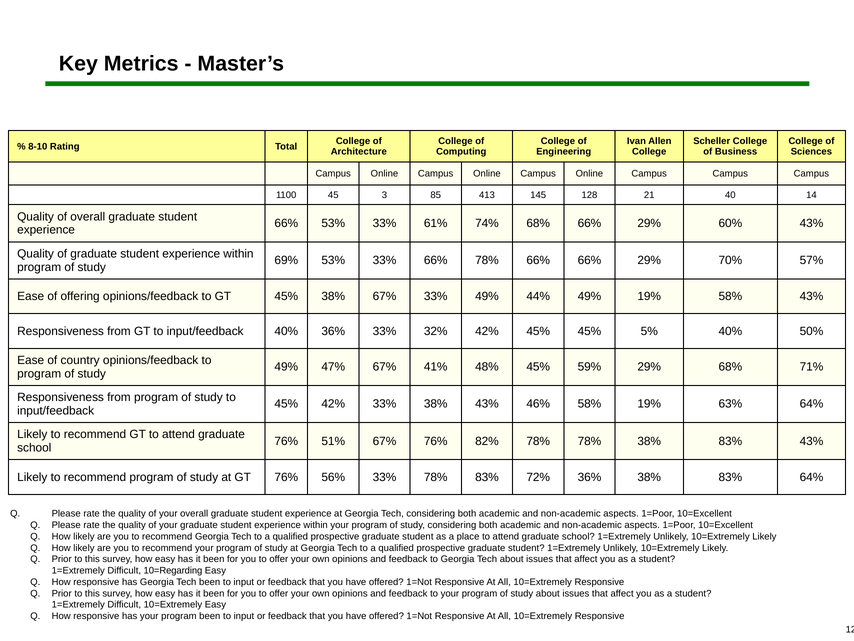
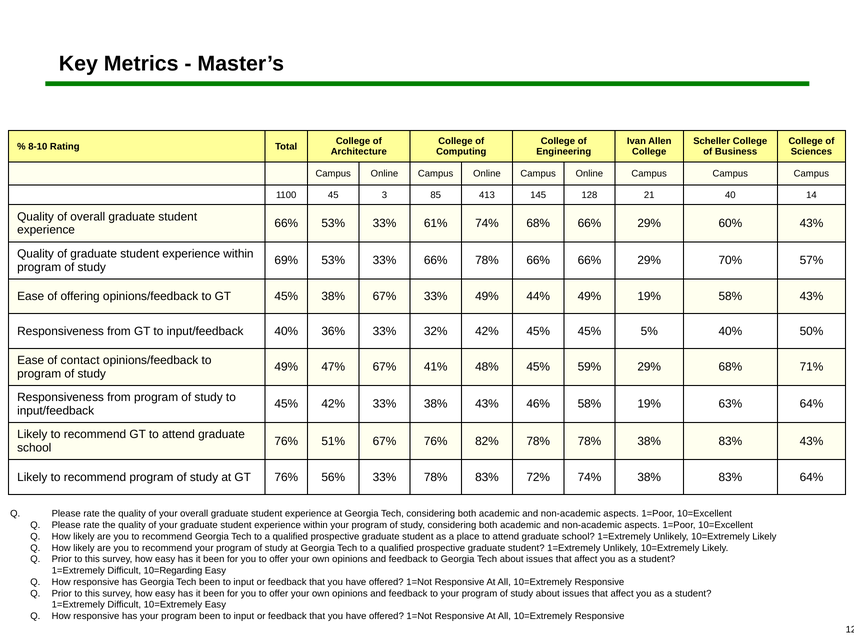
country: country -> contact
72% 36%: 36% -> 74%
